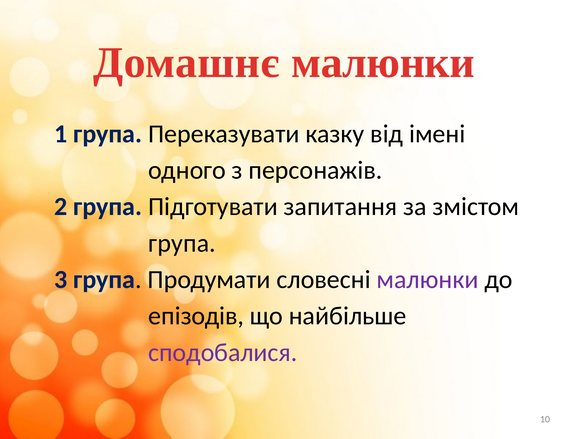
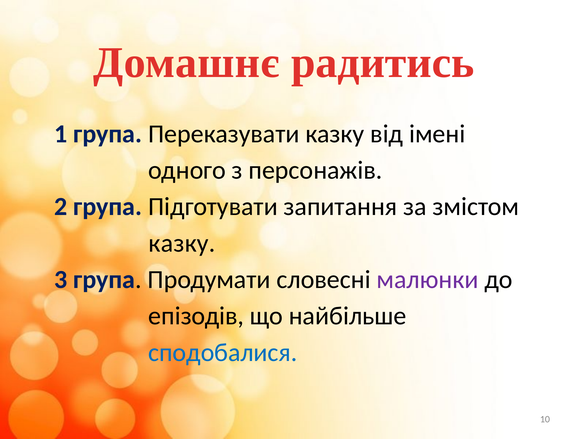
Домашнє малюнки: малюнки -> радитись
група at (182, 243): група -> казку
сподобалися colour: purple -> blue
